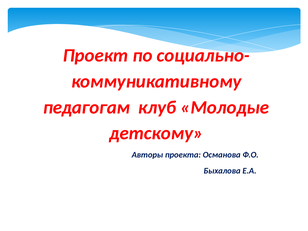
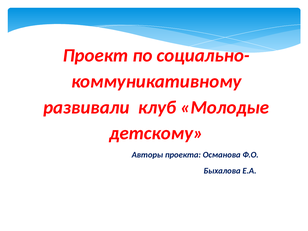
педагогам: педагогам -> развивали
